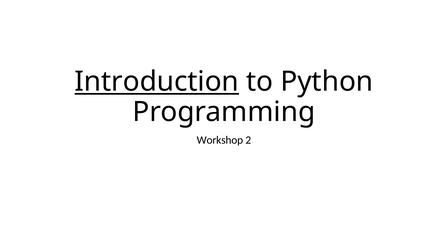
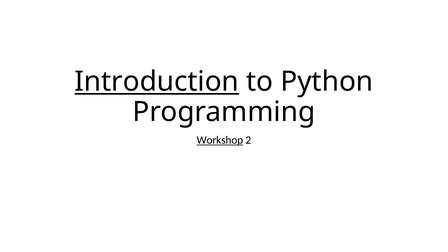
Workshop underline: none -> present
